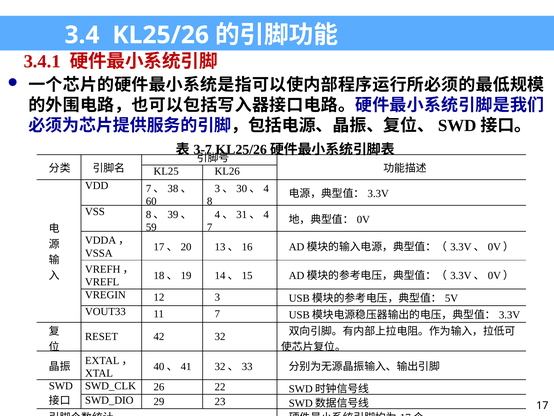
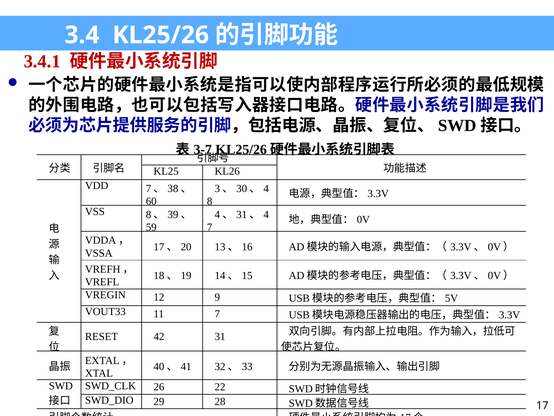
3: 3 -> 9
32: 32 -> 31
23: 23 -> 28
